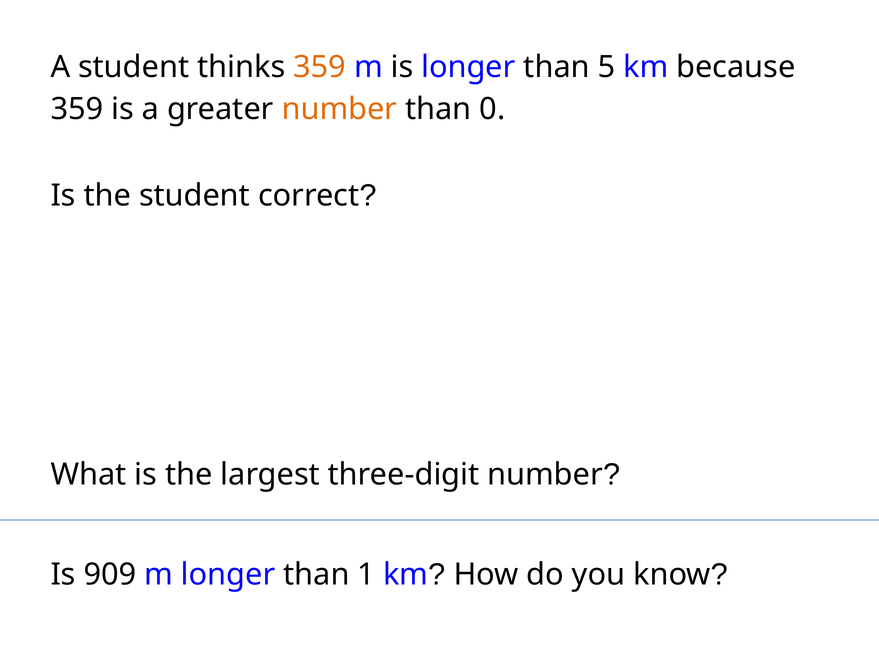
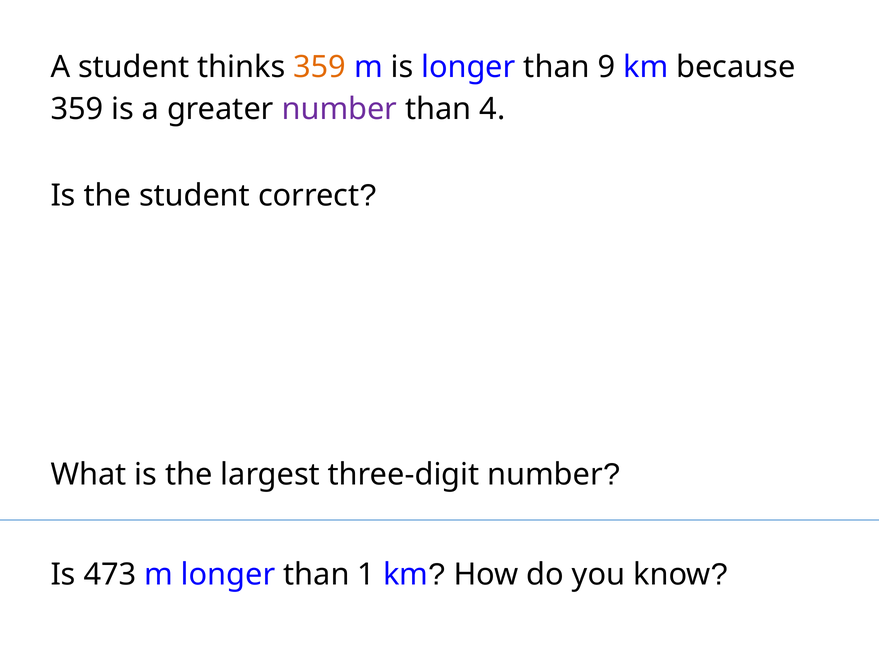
5: 5 -> 9
number at (339, 109) colour: orange -> purple
0: 0 -> 4
909: 909 -> 473
